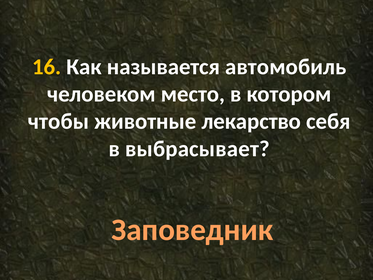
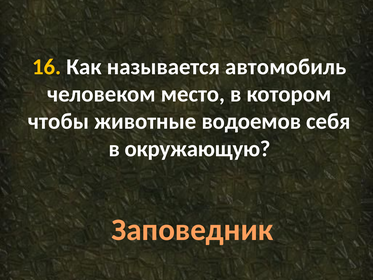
лекарство: лекарство -> водоемов
выбрасывает: выбрасывает -> окружающую
